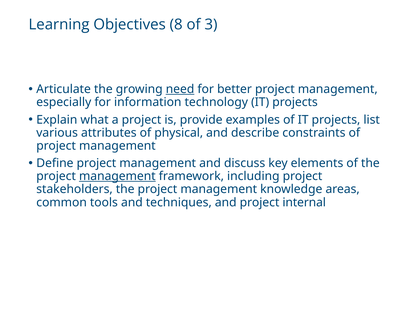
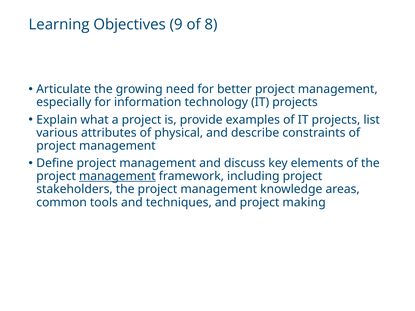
8: 8 -> 9
3: 3 -> 8
need underline: present -> none
internal: internal -> making
